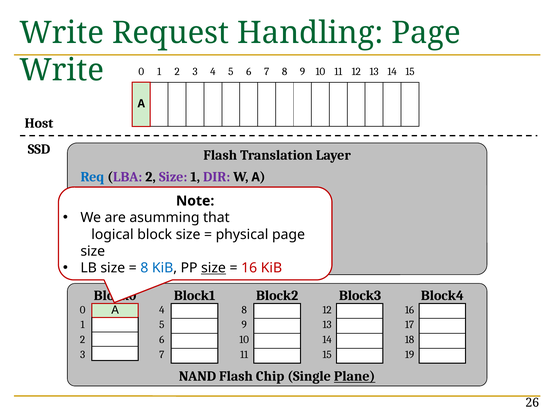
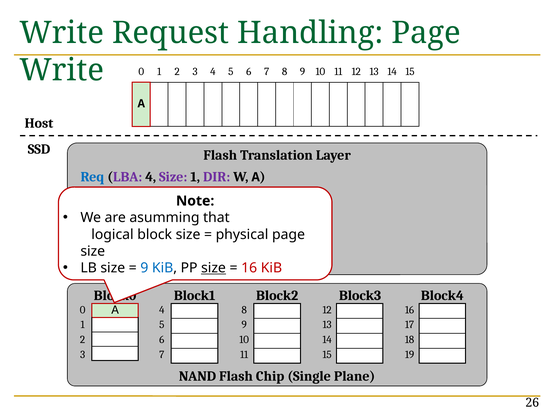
LBA 2: 2 -> 4
8 at (144, 268): 8 -> 9
Plane underline: present -> none
